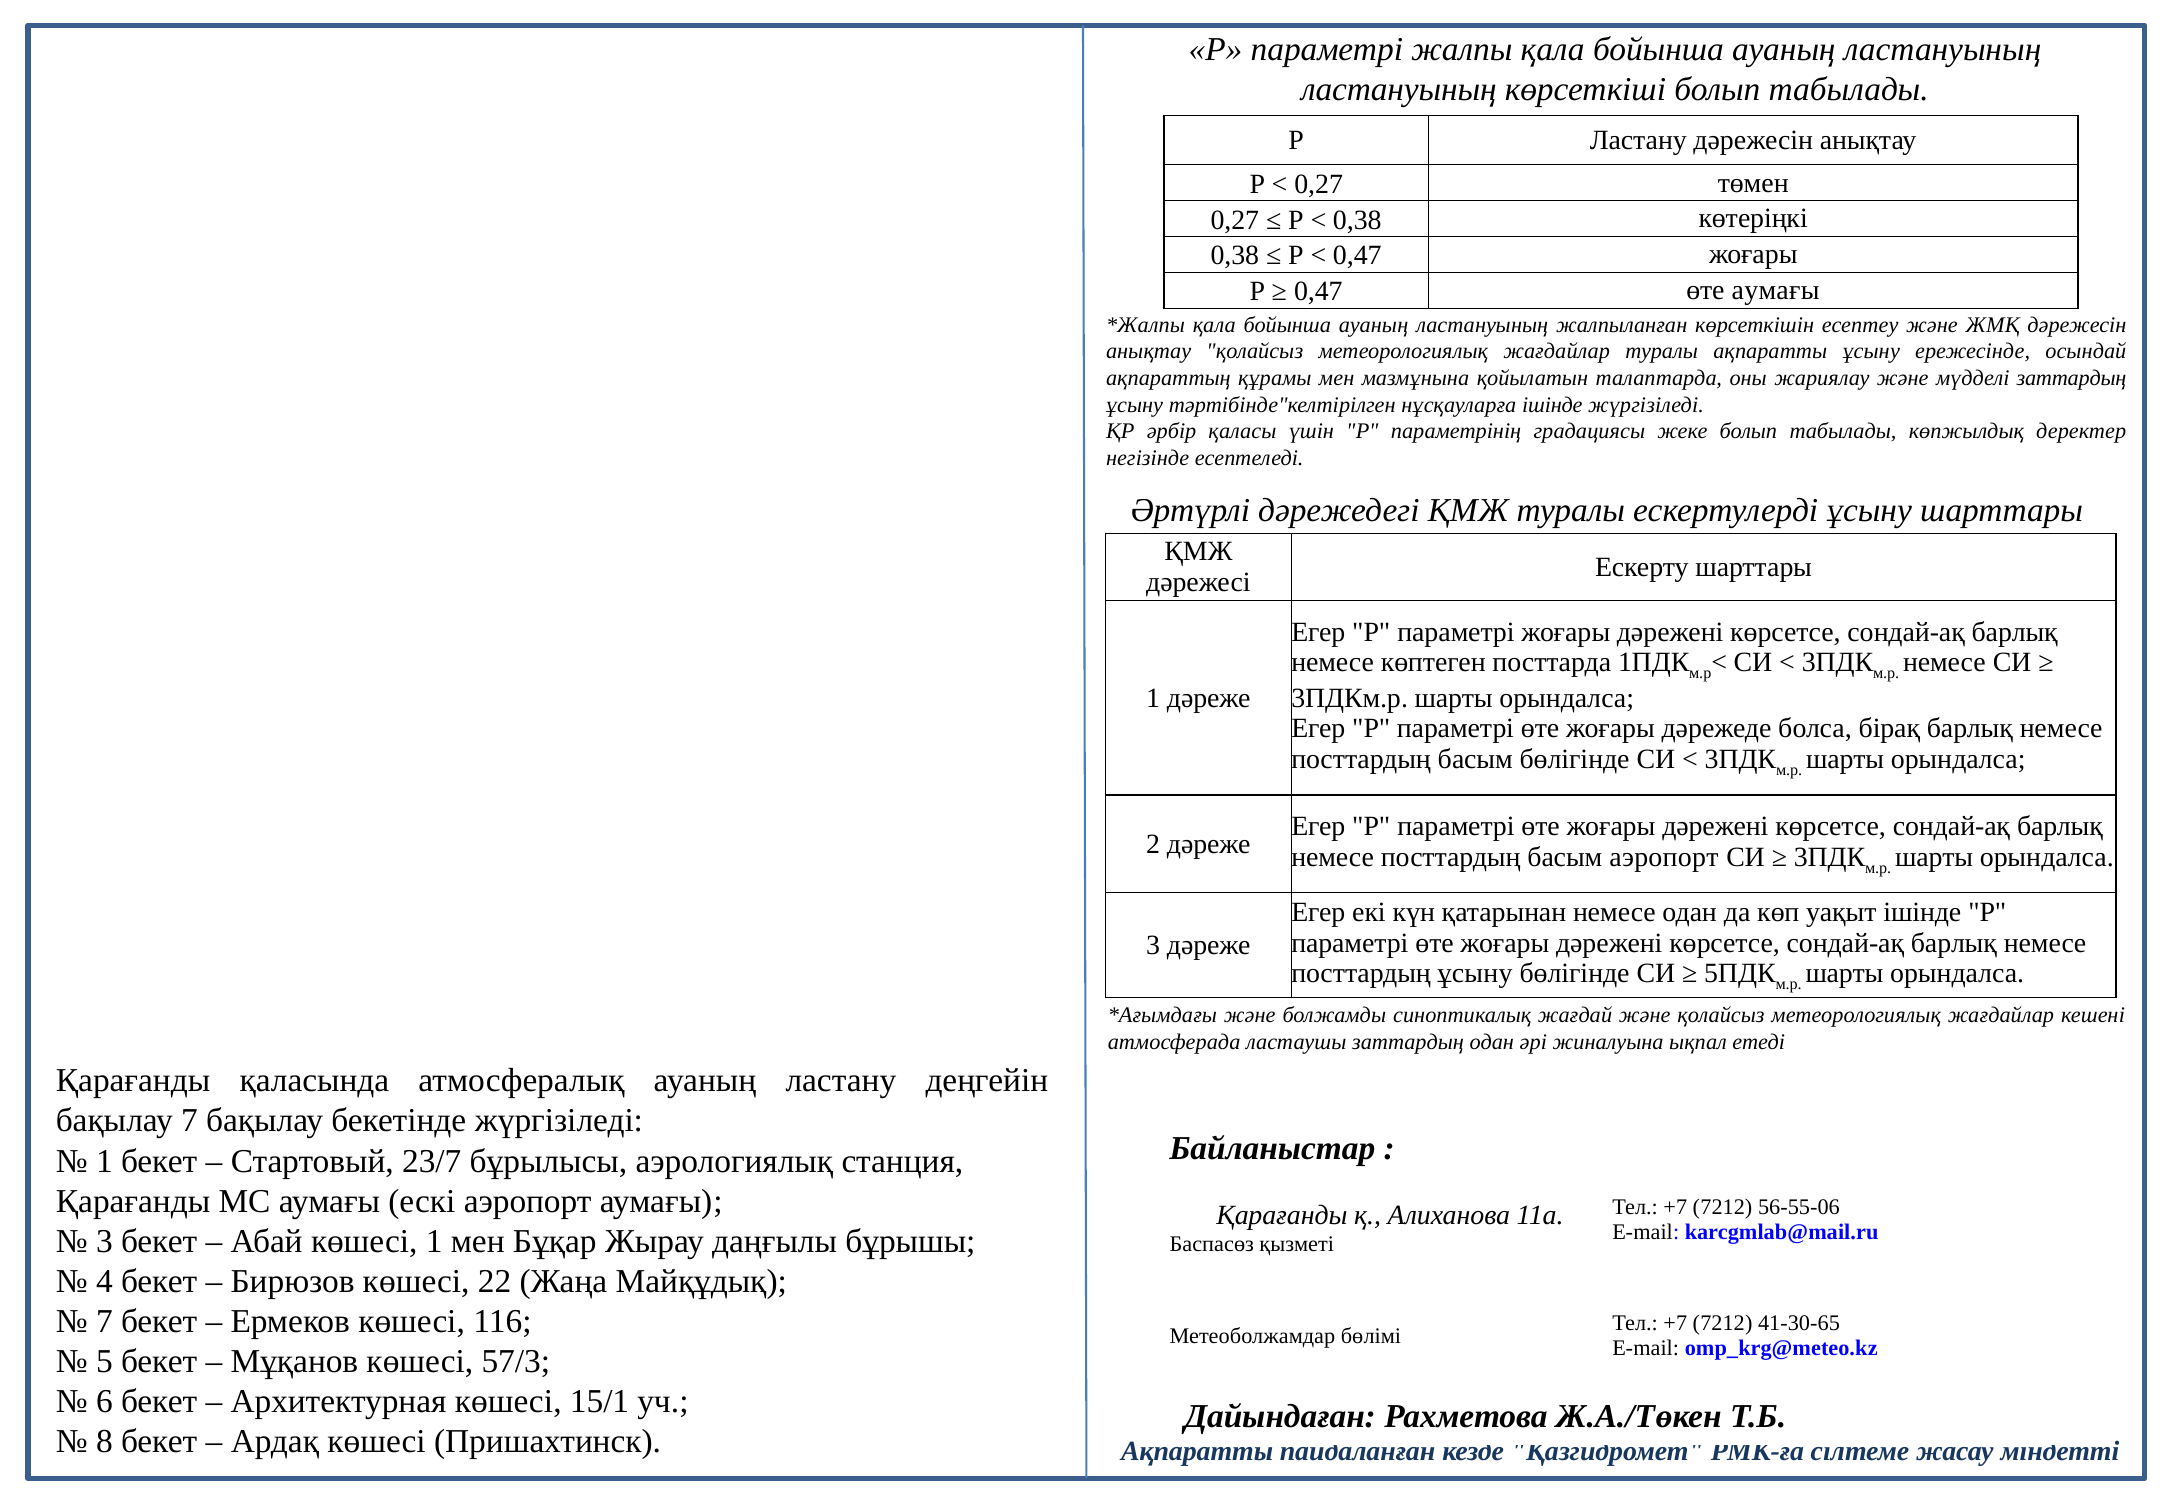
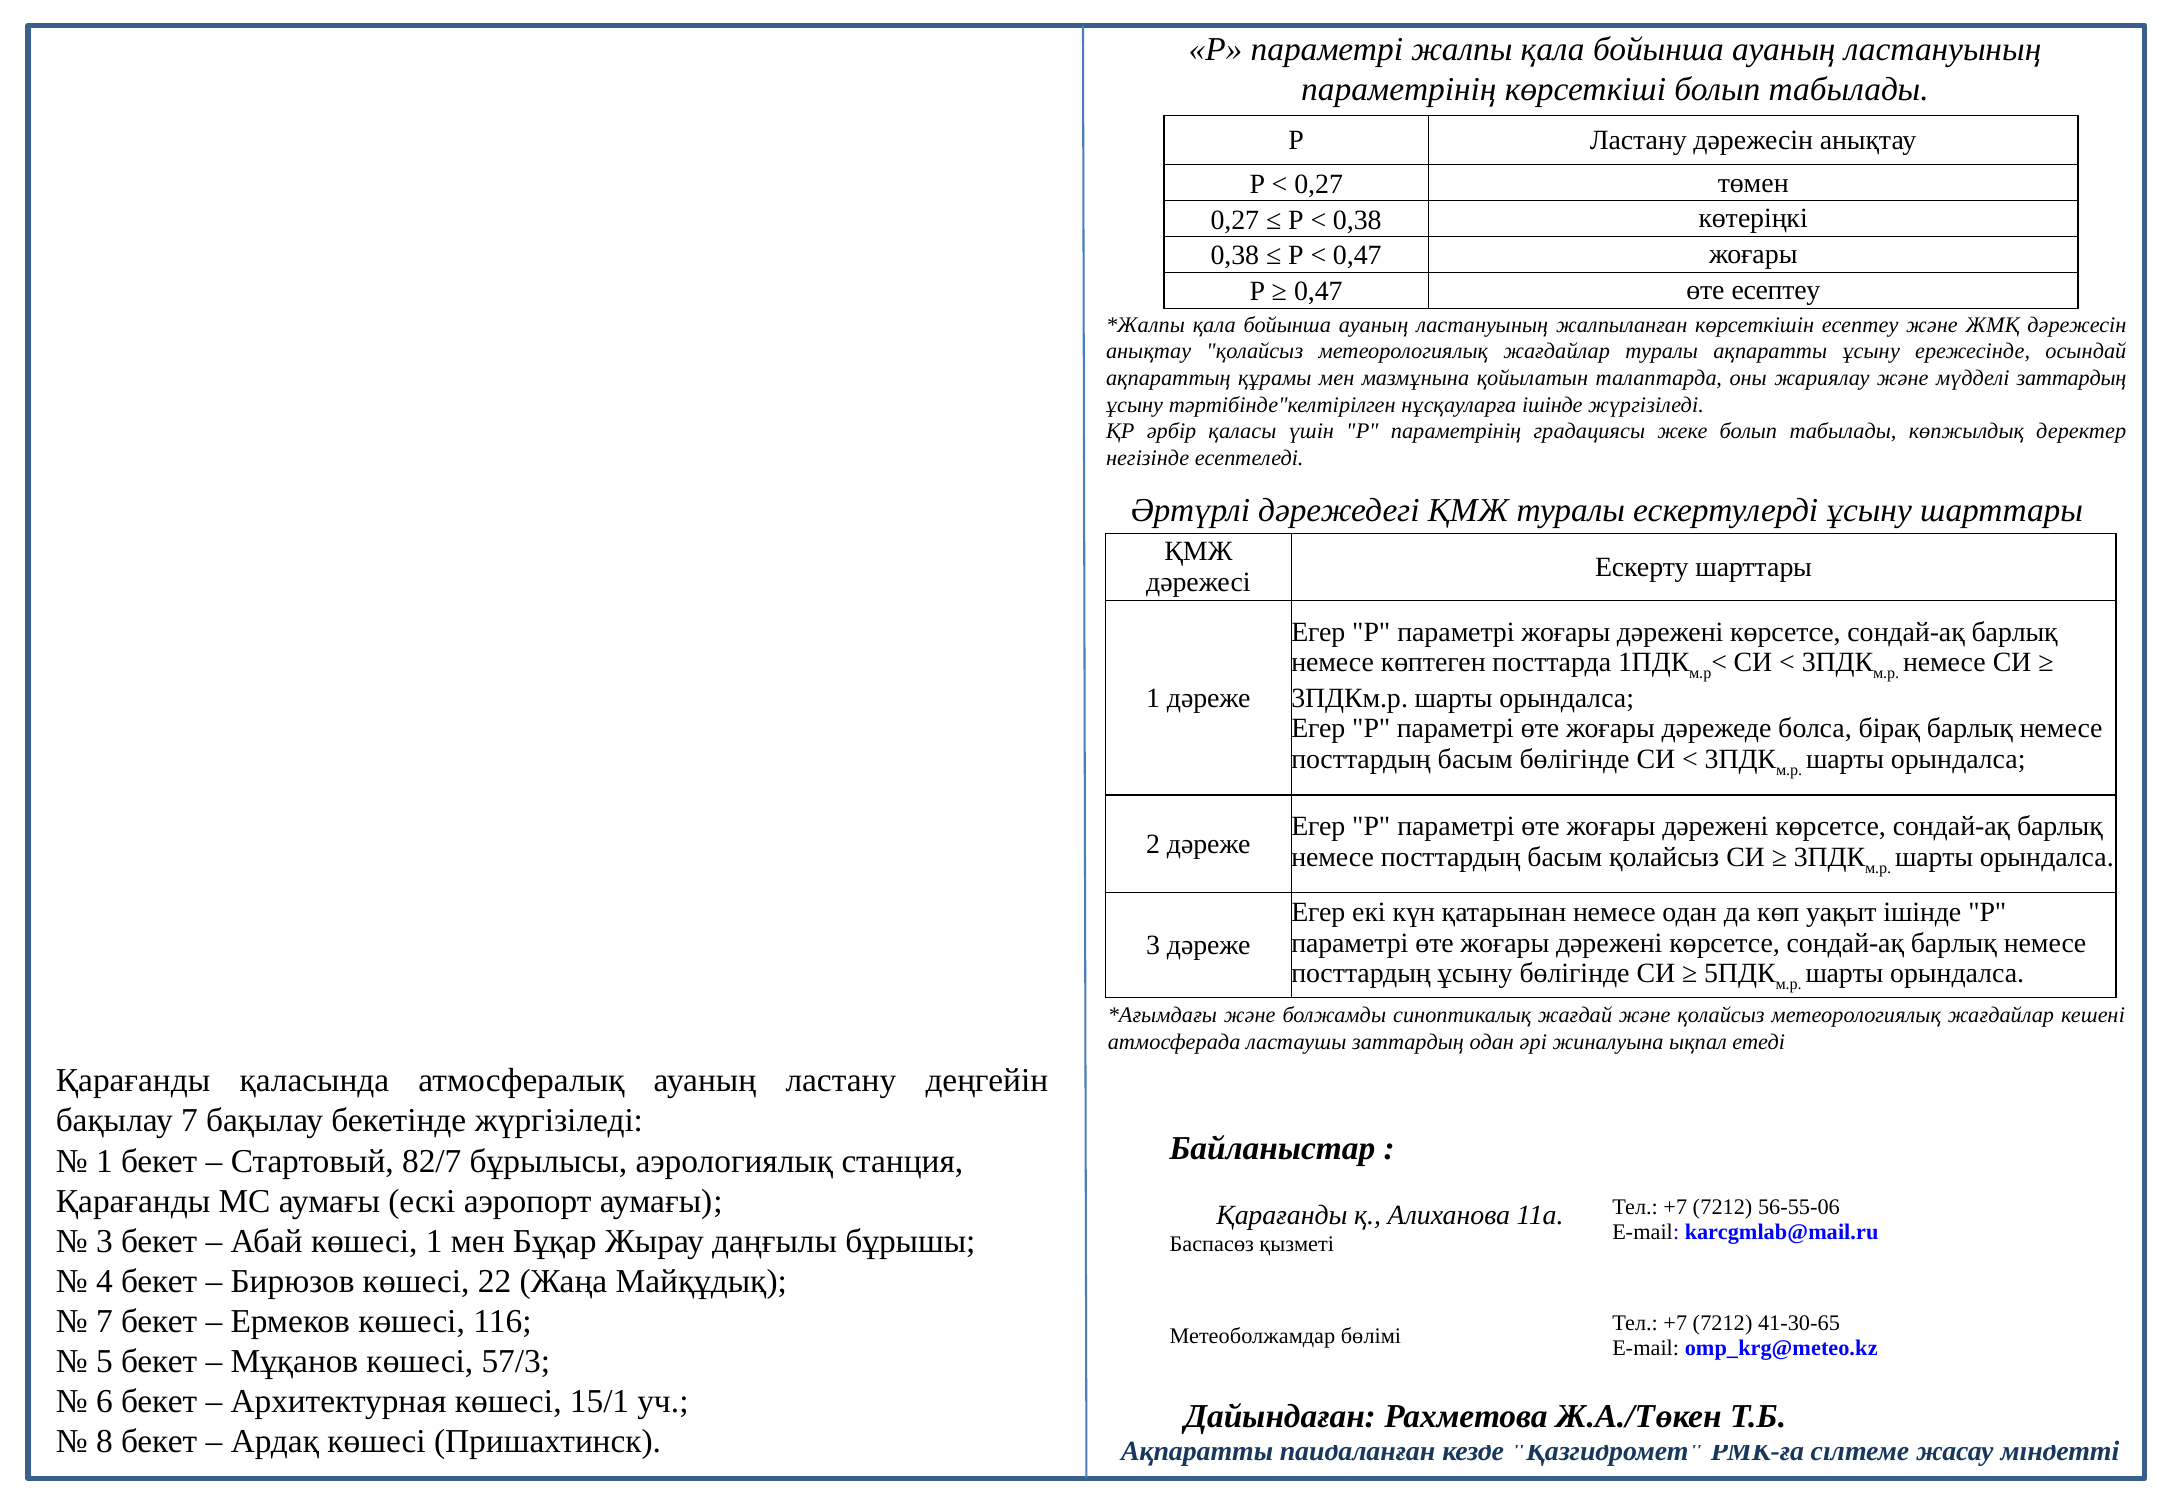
ластануының at (1399, 89): ластануының -> параметрінің
өте аумағы: аумағы -> есептеу
басым аэропорт: аэропорт -> қолайсыз
23/7: 23/7 -> 82/7
